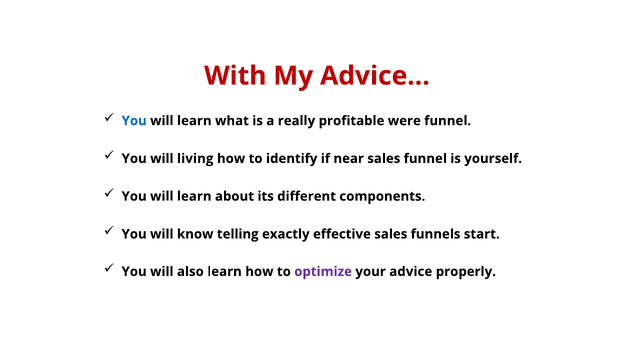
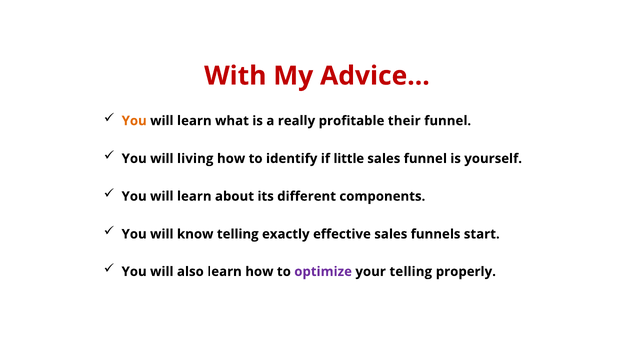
You at (134, 121) colour: blue -> orange
were: were -> their
near: near -> little
your advice: advice -> telling
